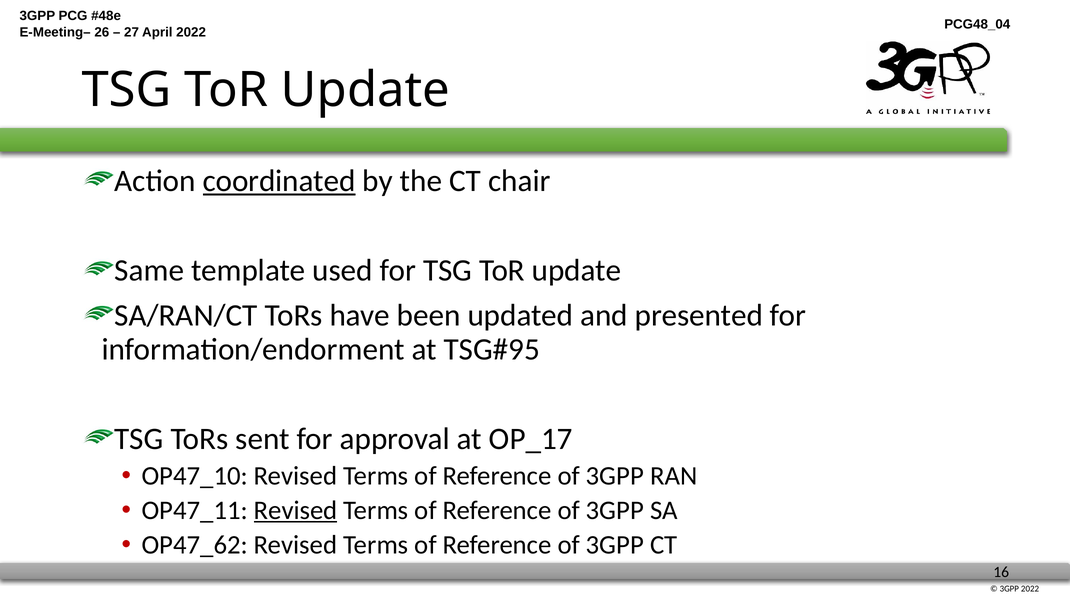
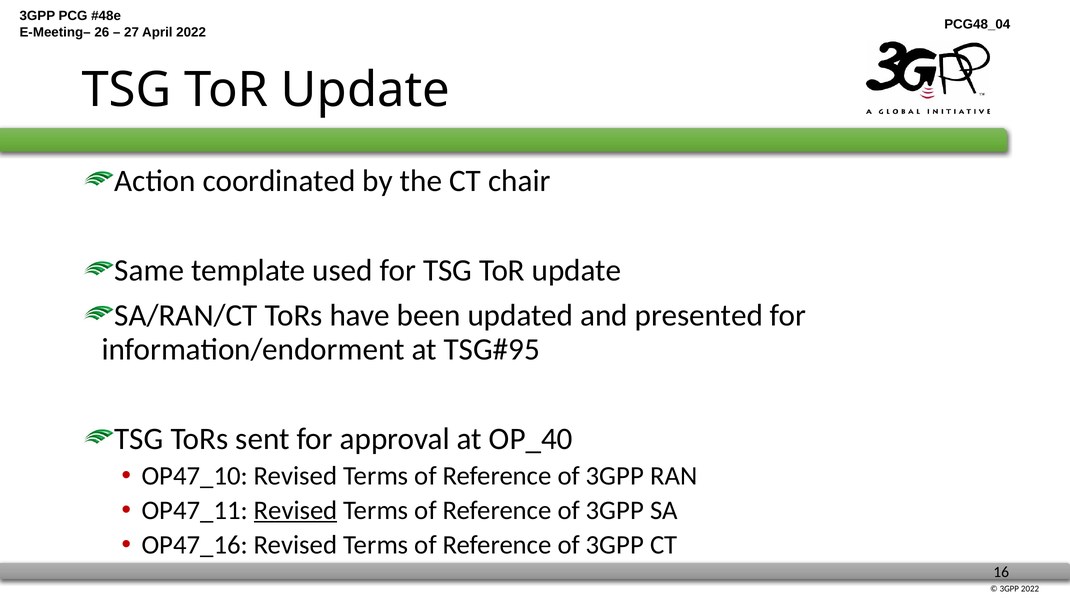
coordinated underline: present -> none
OP_17: OP_17 -> OP_40
OP47_62: OP47_62 -> OP47_16
